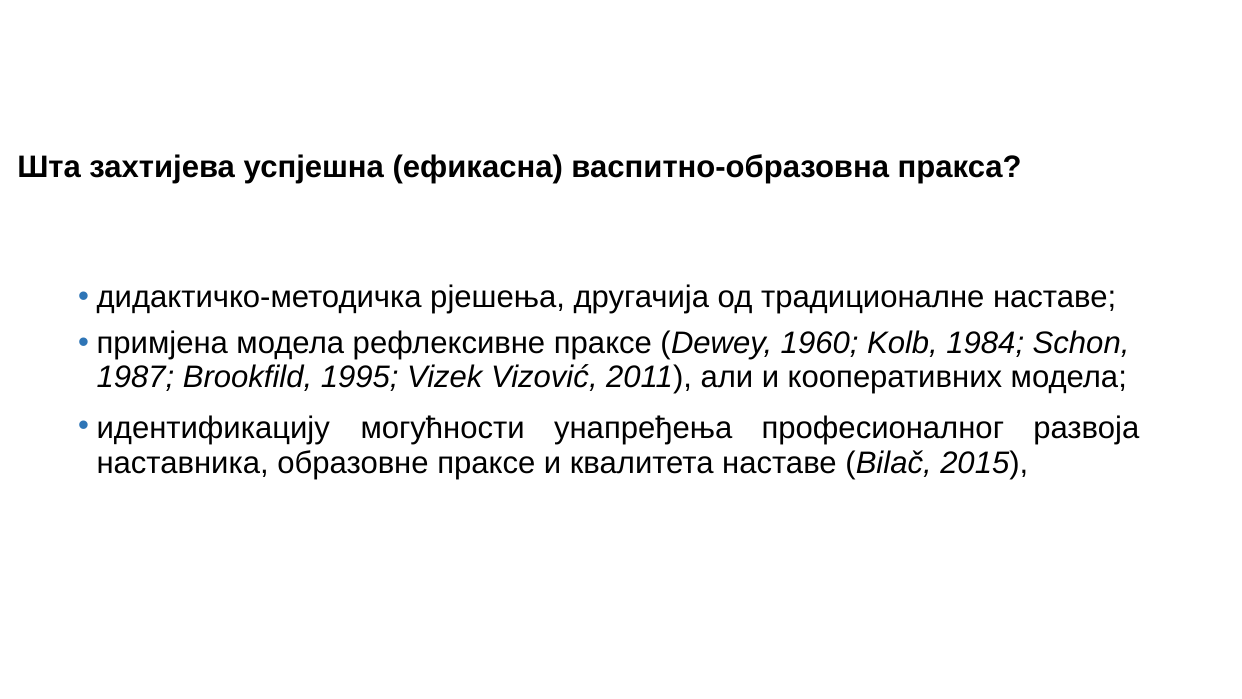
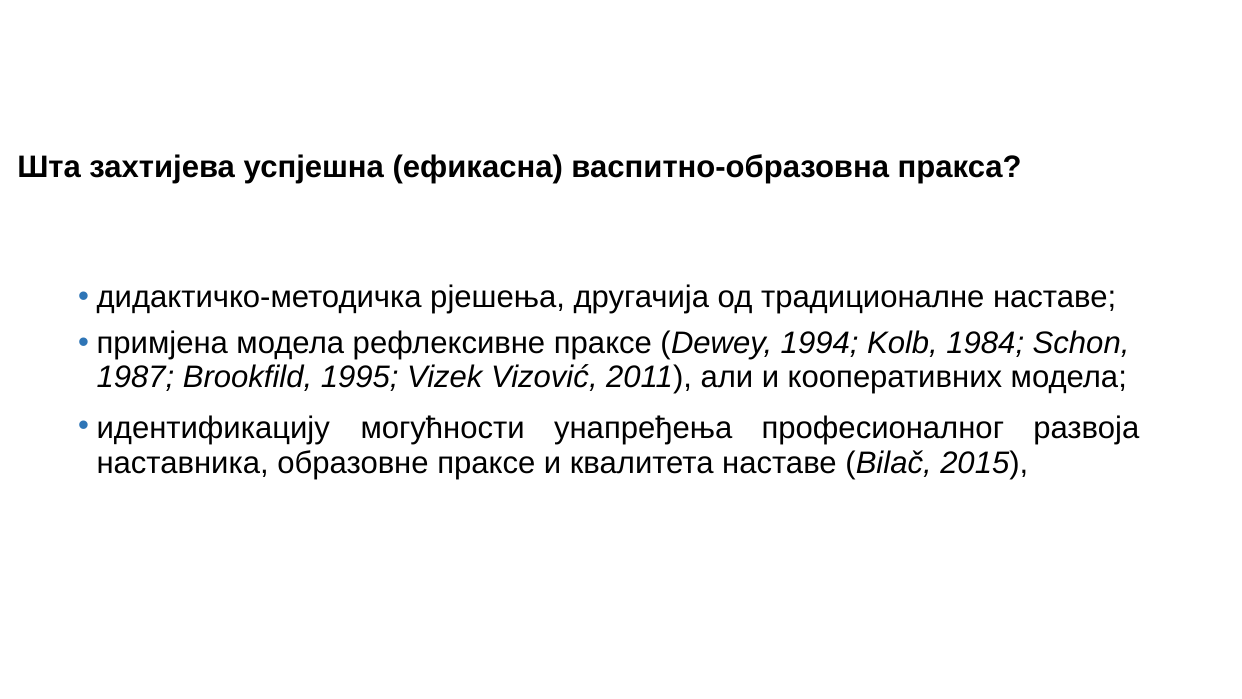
1960: 1960 -> 1994
